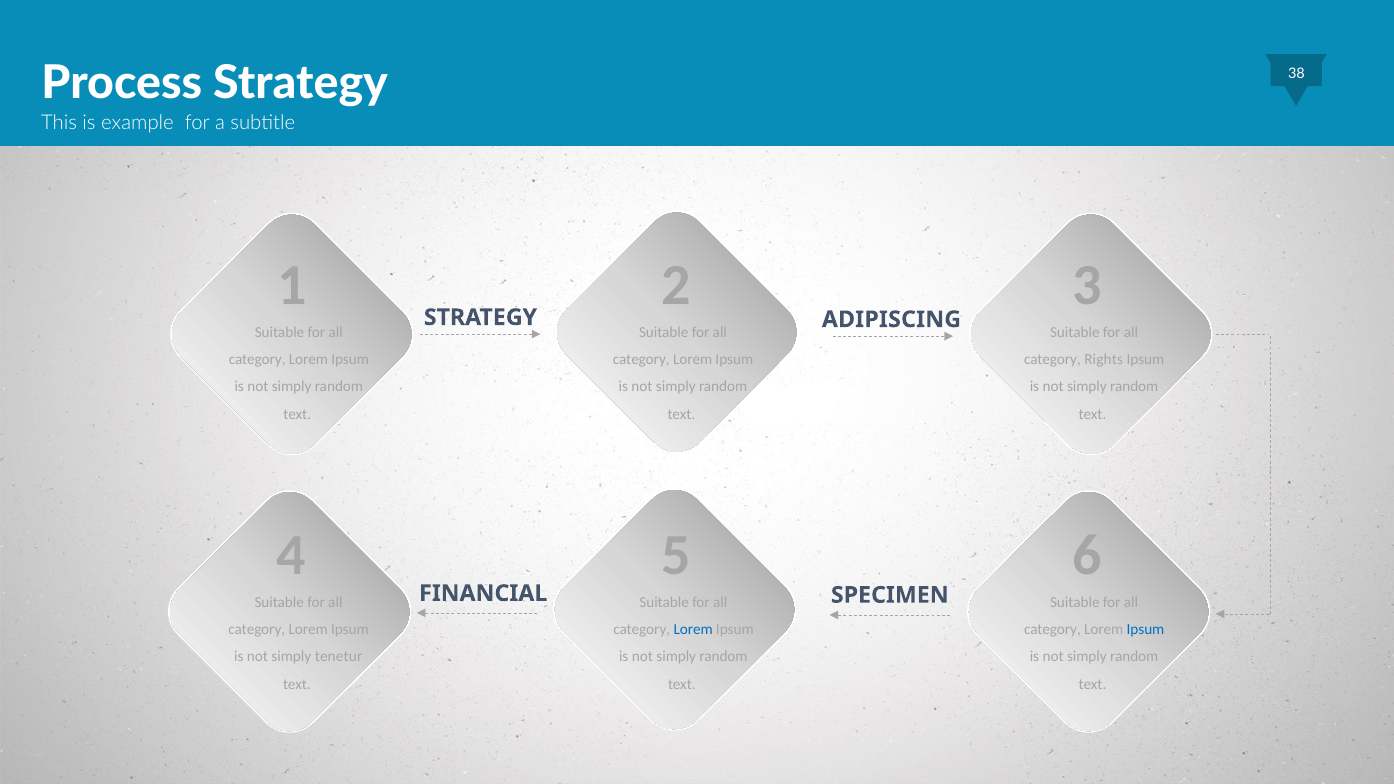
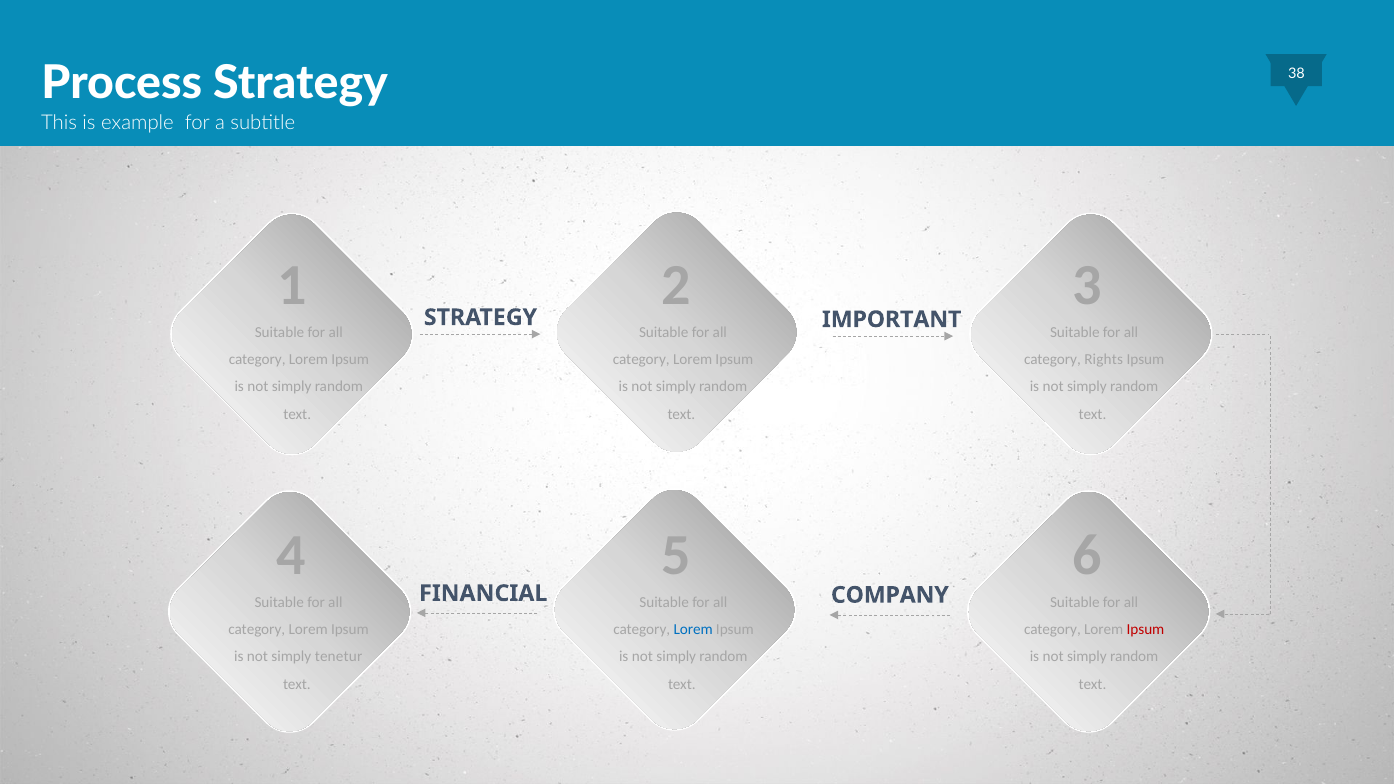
ADIPISCING: ADIPISCING -> IMPORTANT
SPECIMEN: SPECIMEN -> COMPANY
Ipsum at (1145, 630) colour: blue -> red
